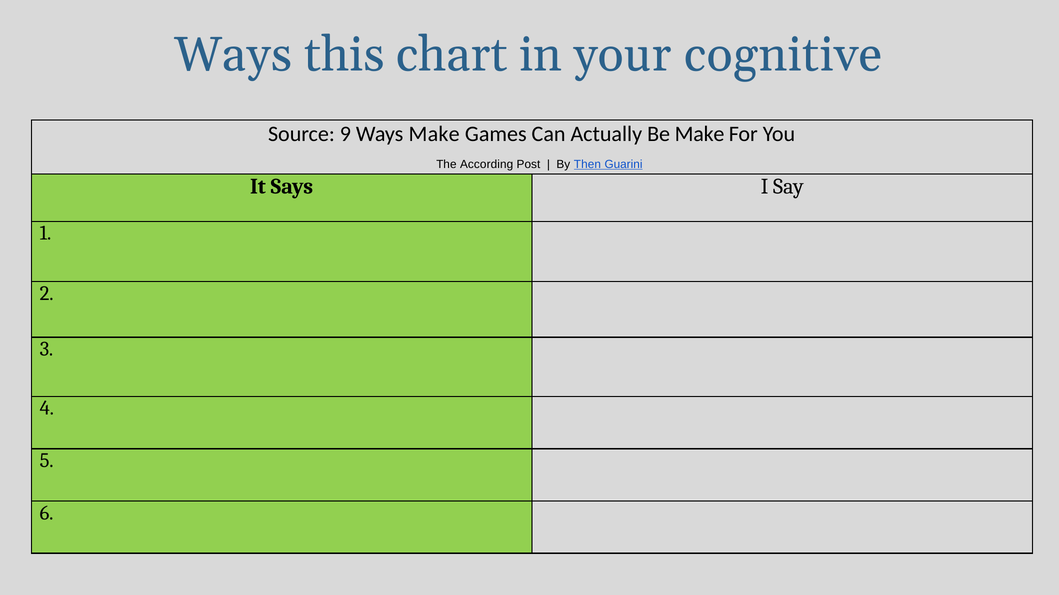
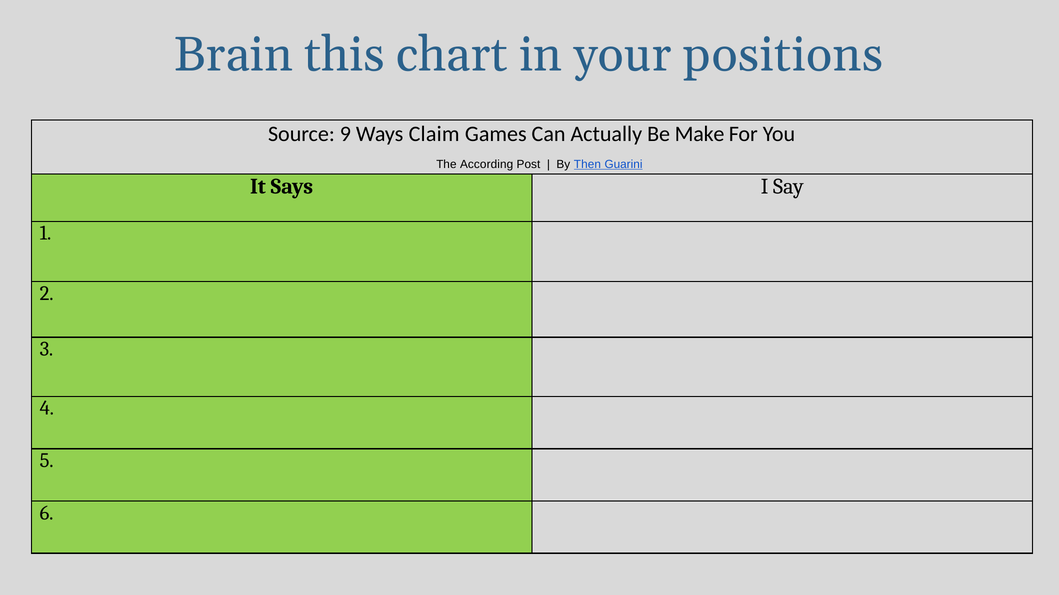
Ways at (233, 55): Ways -> Brain
cognitive: cognitive -> positions
Ways Make: Make -> Claim
